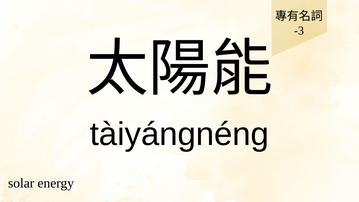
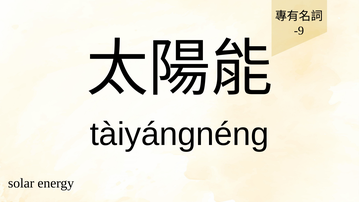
-3: -3 -> -9
